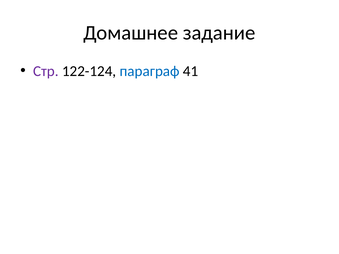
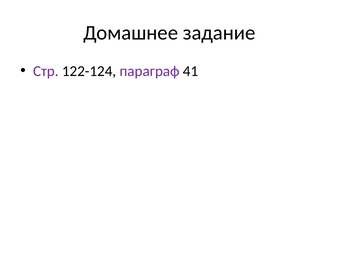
параграф colour: blue -> purple
